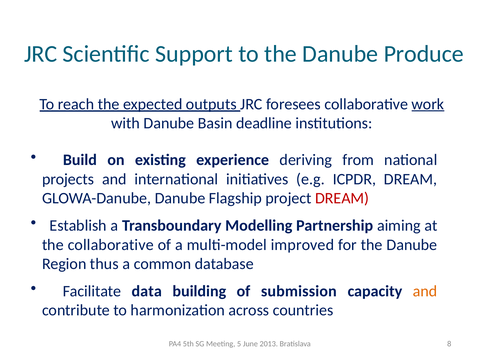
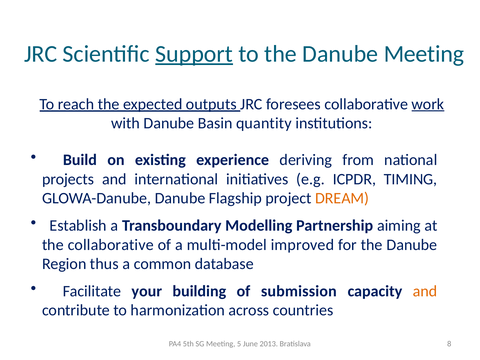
Support underline: none -> present
Danube Produce: Produce -> Meeting
deadline: deadline -> quantity
ICPDR DREAM: DREAM -> TIMING
DREAM at (342, 198) colour: red -> orange
data: data -> your
